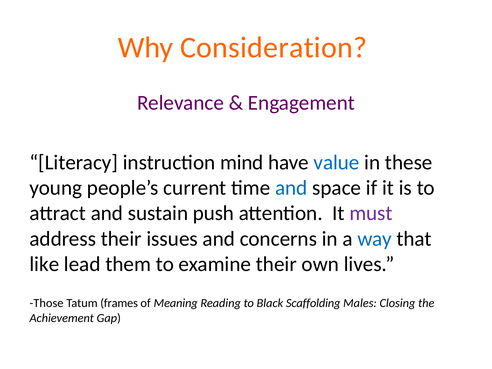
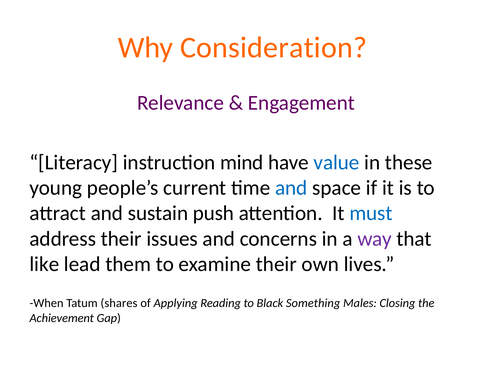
must colour: purple -> blue
way colour: blue -> purple
Those: Those -> When
frames: frames -> shares
Meaning: Meaning -> Applying
Scaffolding: Scaffolding -> Something
